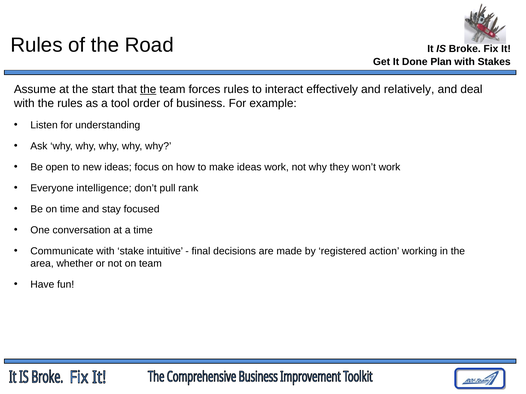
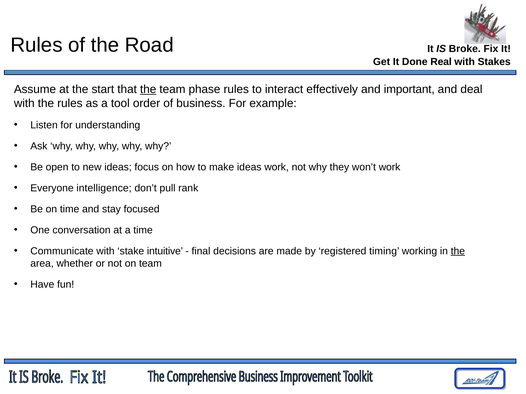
Plan: Plan -> Real
forces: forces -> phase
relatively: relatively -> important
action: action -> timing
the at (458, 251) underline: none -> present
